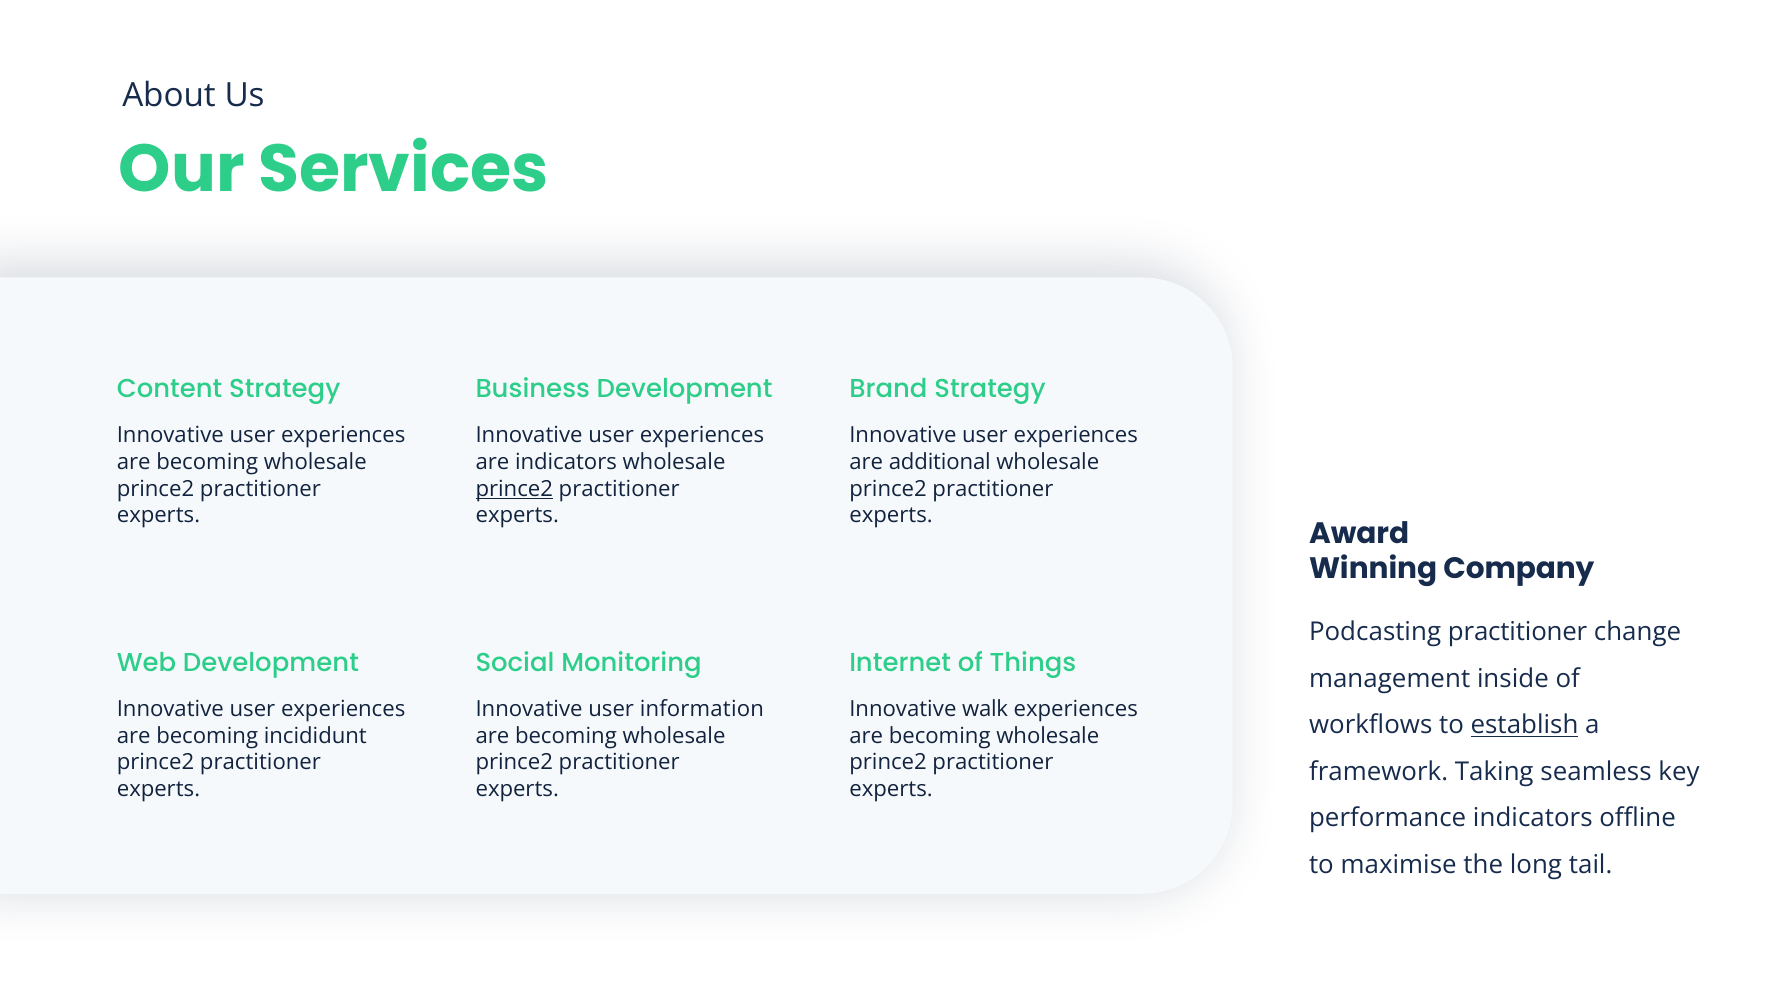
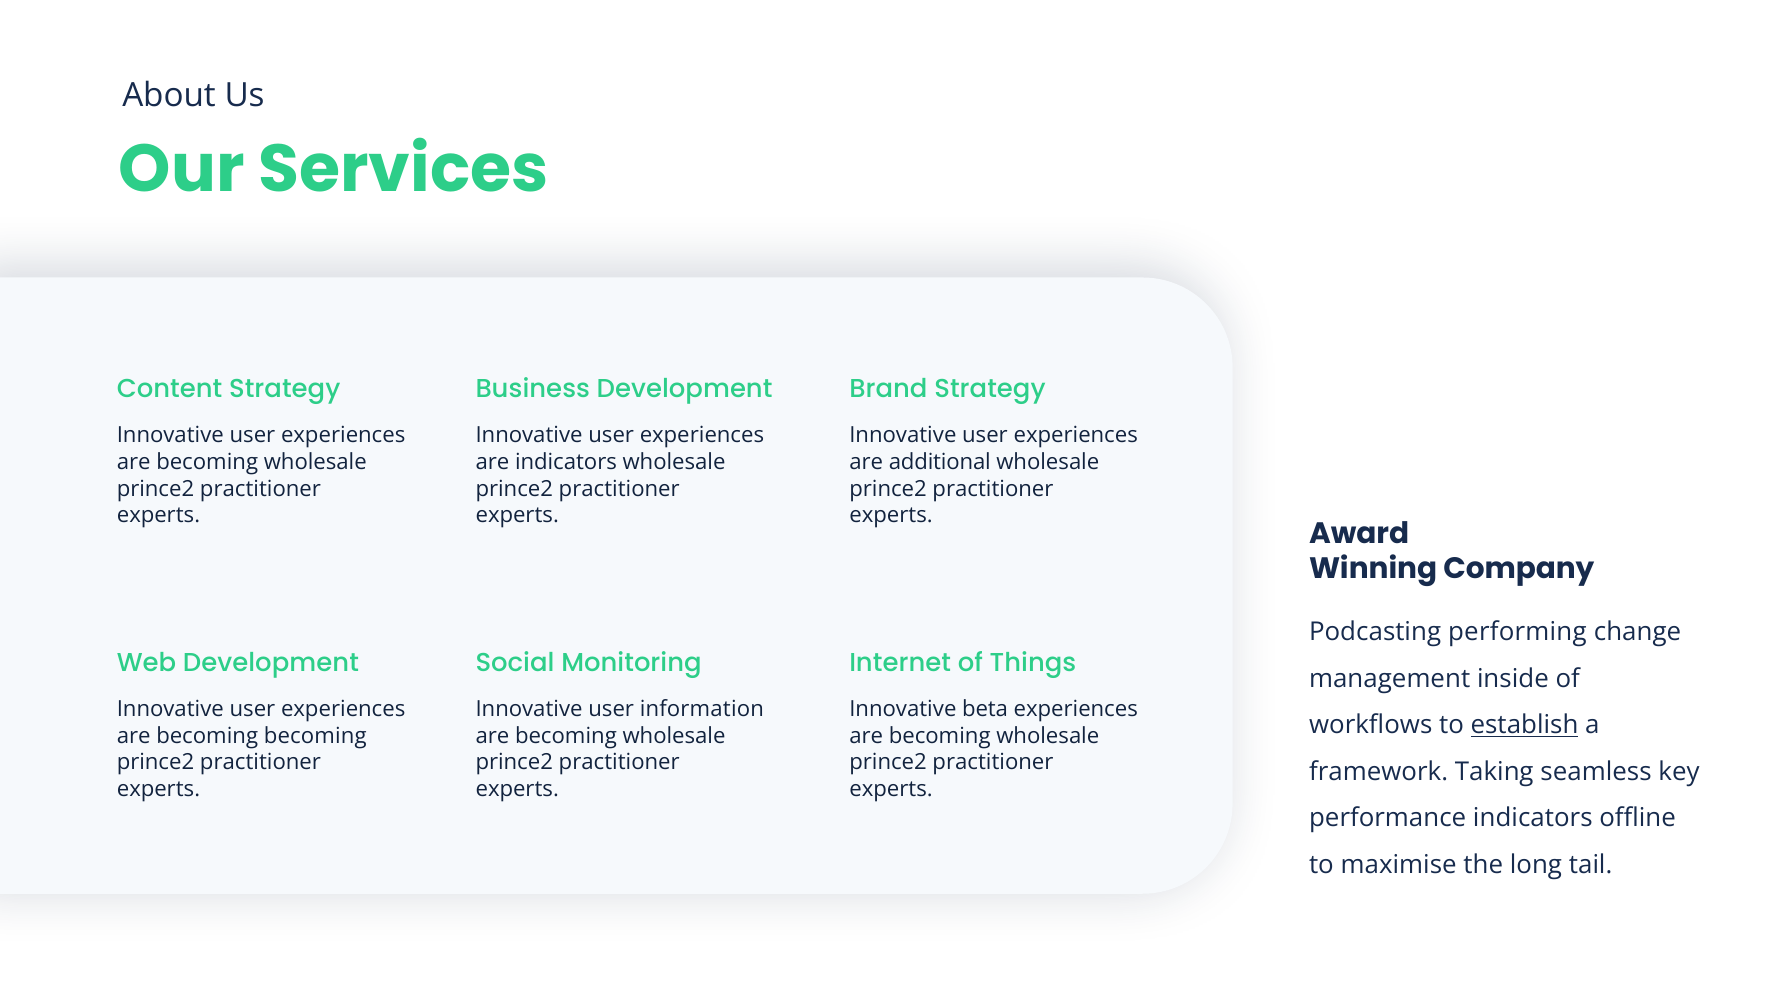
prince2 at (514, 489) underline: present -> none
Podcasting practitioner: practitioner -> performing
walk: walk -> beta
becoming incididunt: incididunt -> becoming
